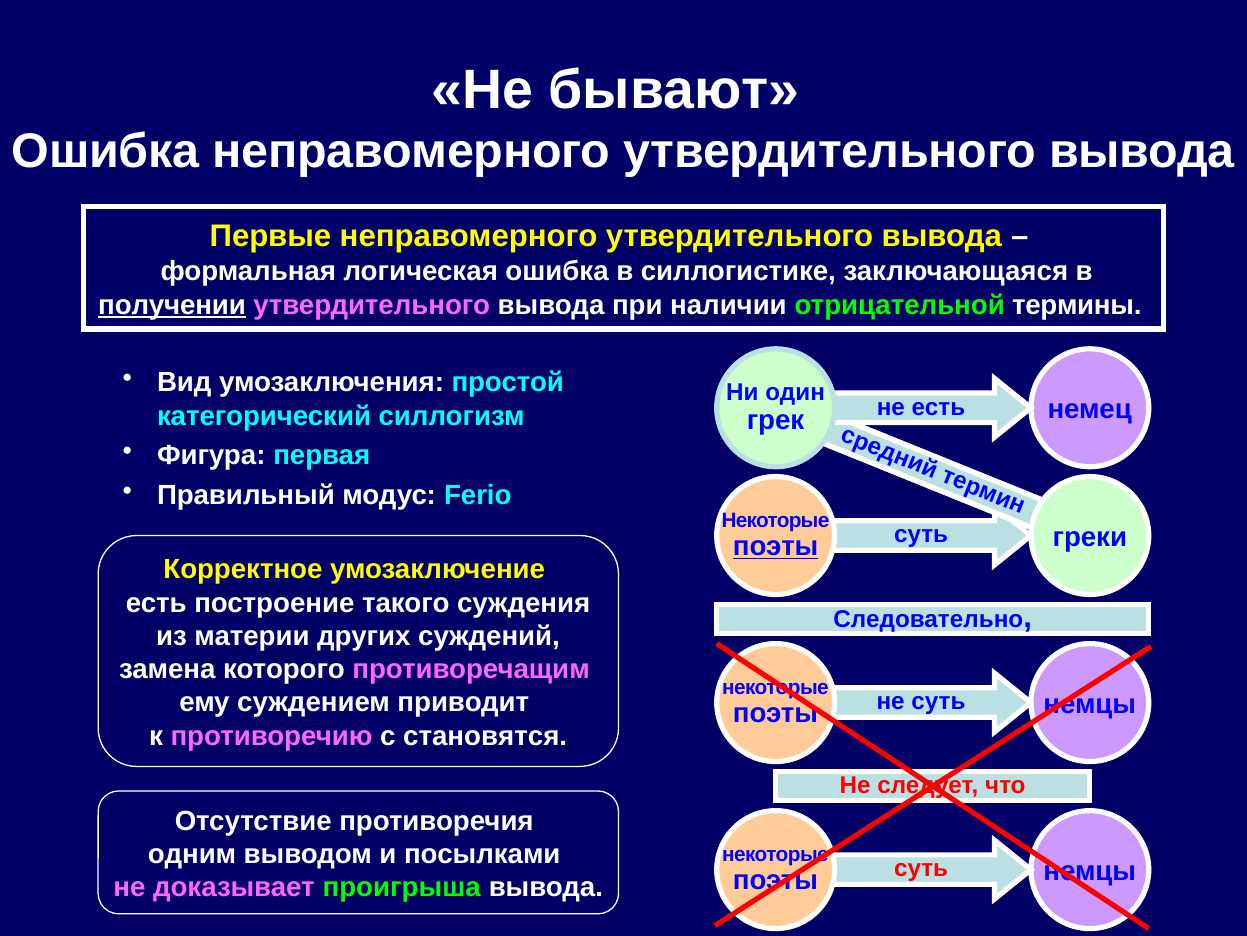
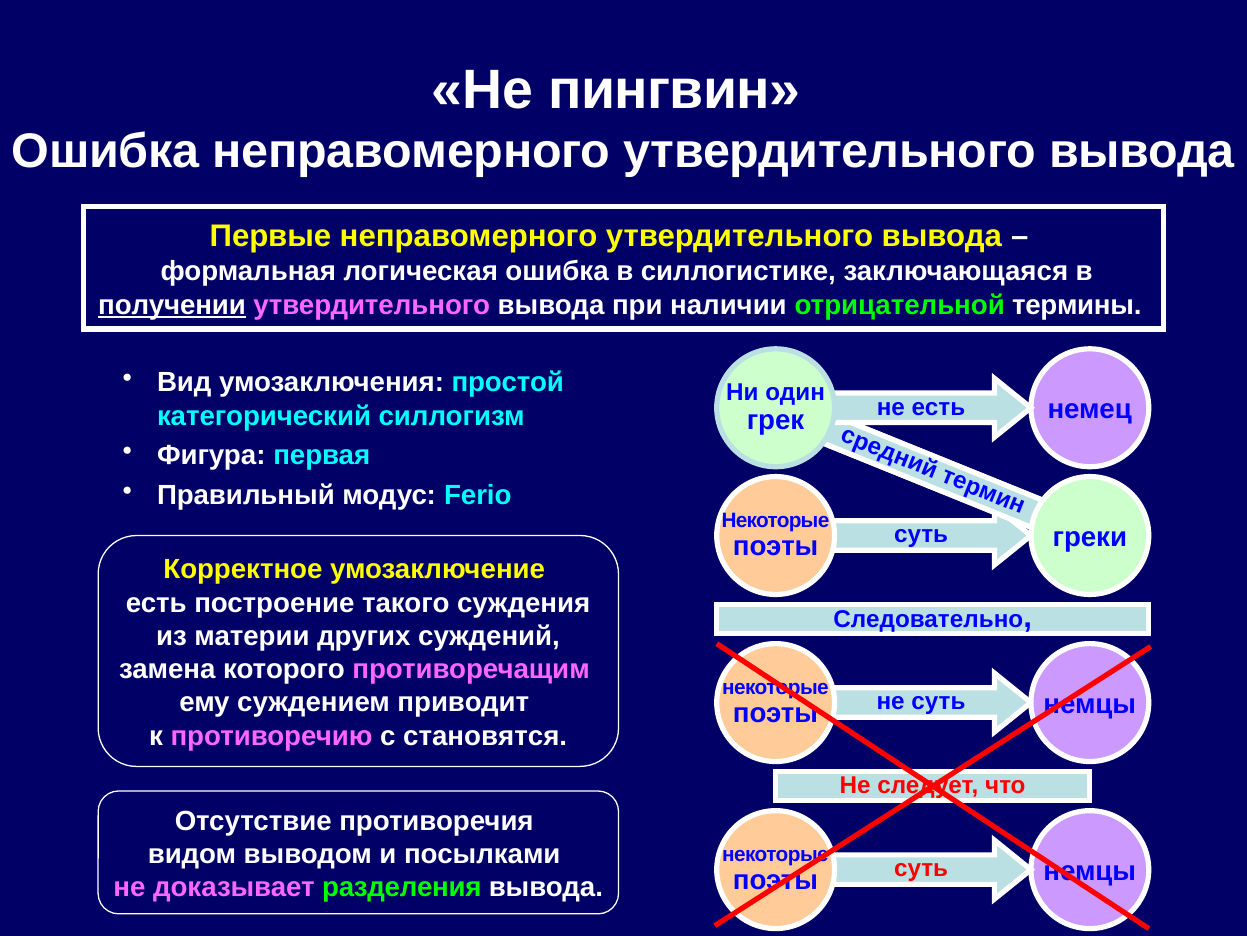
бывают: бывают -> пингвин
поэты at (776, 546) underline: present -> none
одним: одним -> видом
проигрыша: проигрыша -> разделения
